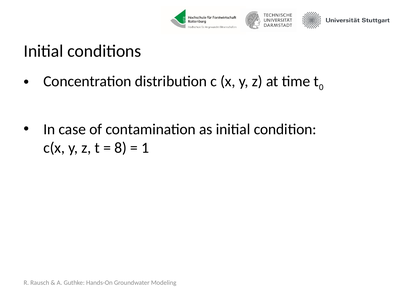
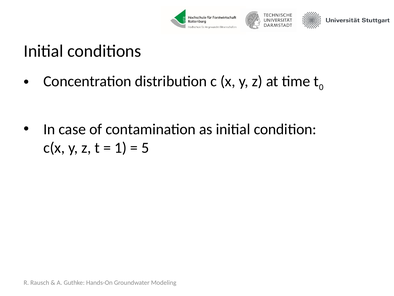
8: 8 -> 1
1: 1 -> 5
